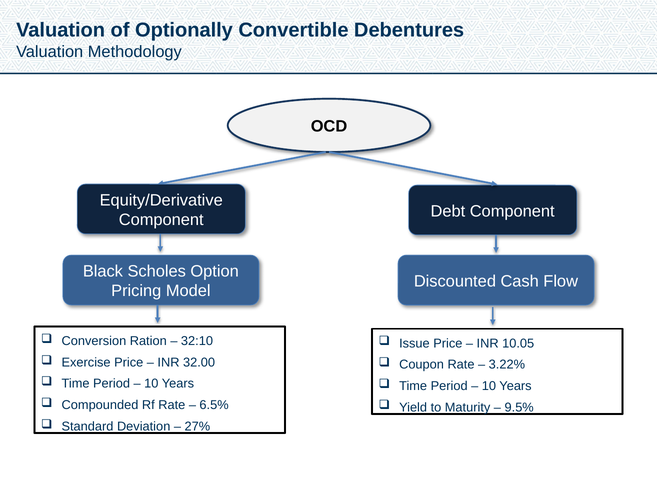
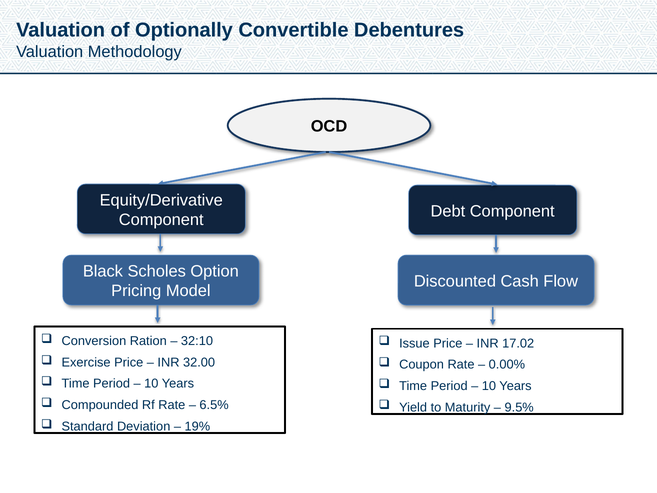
10.05: 10.05 -> 17.02
3.22%: 3.22% -> 0.00%
27%: 27% -> 19%
